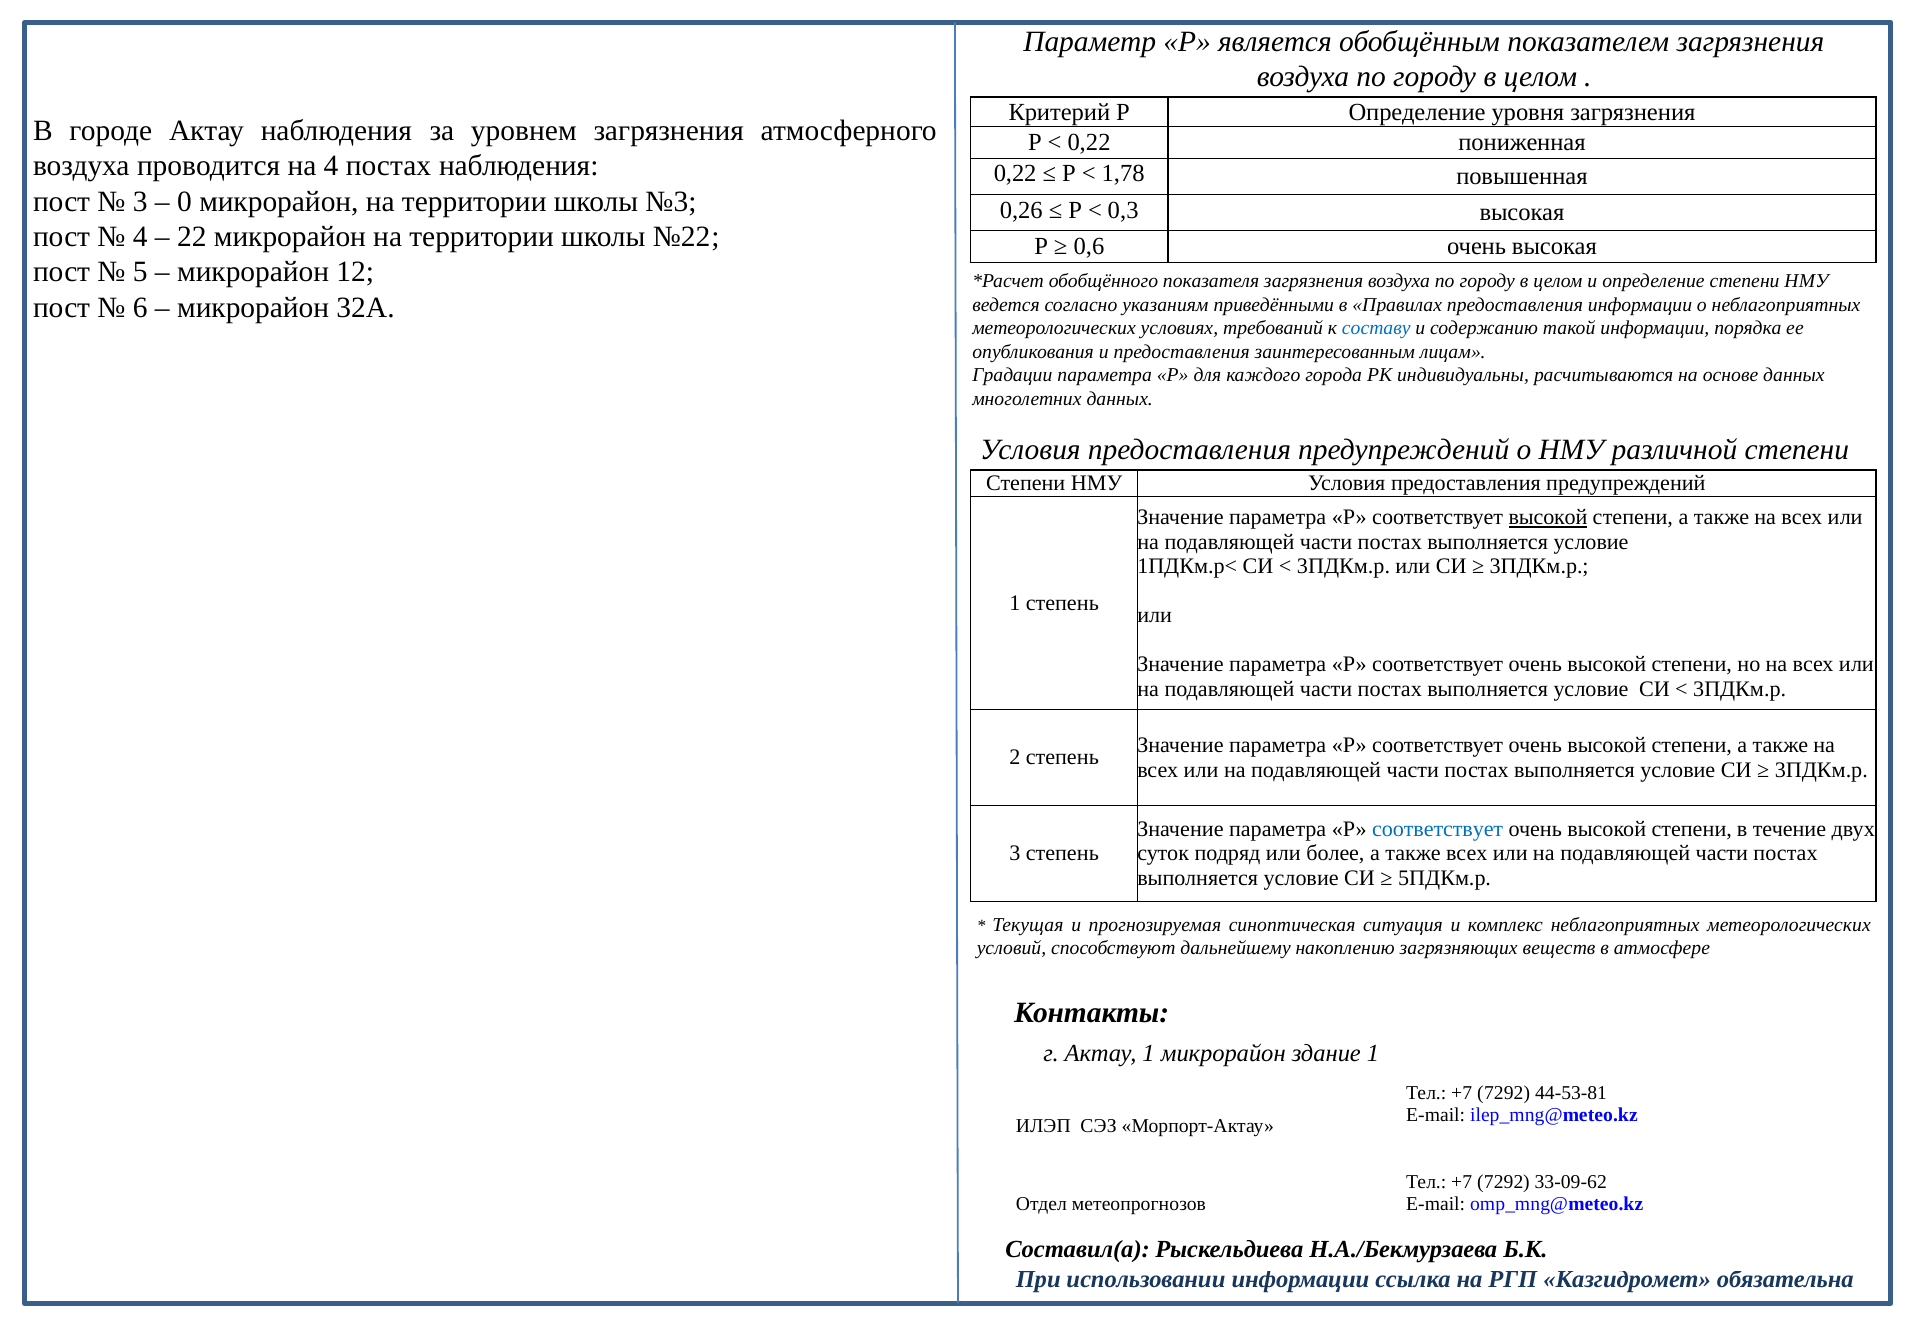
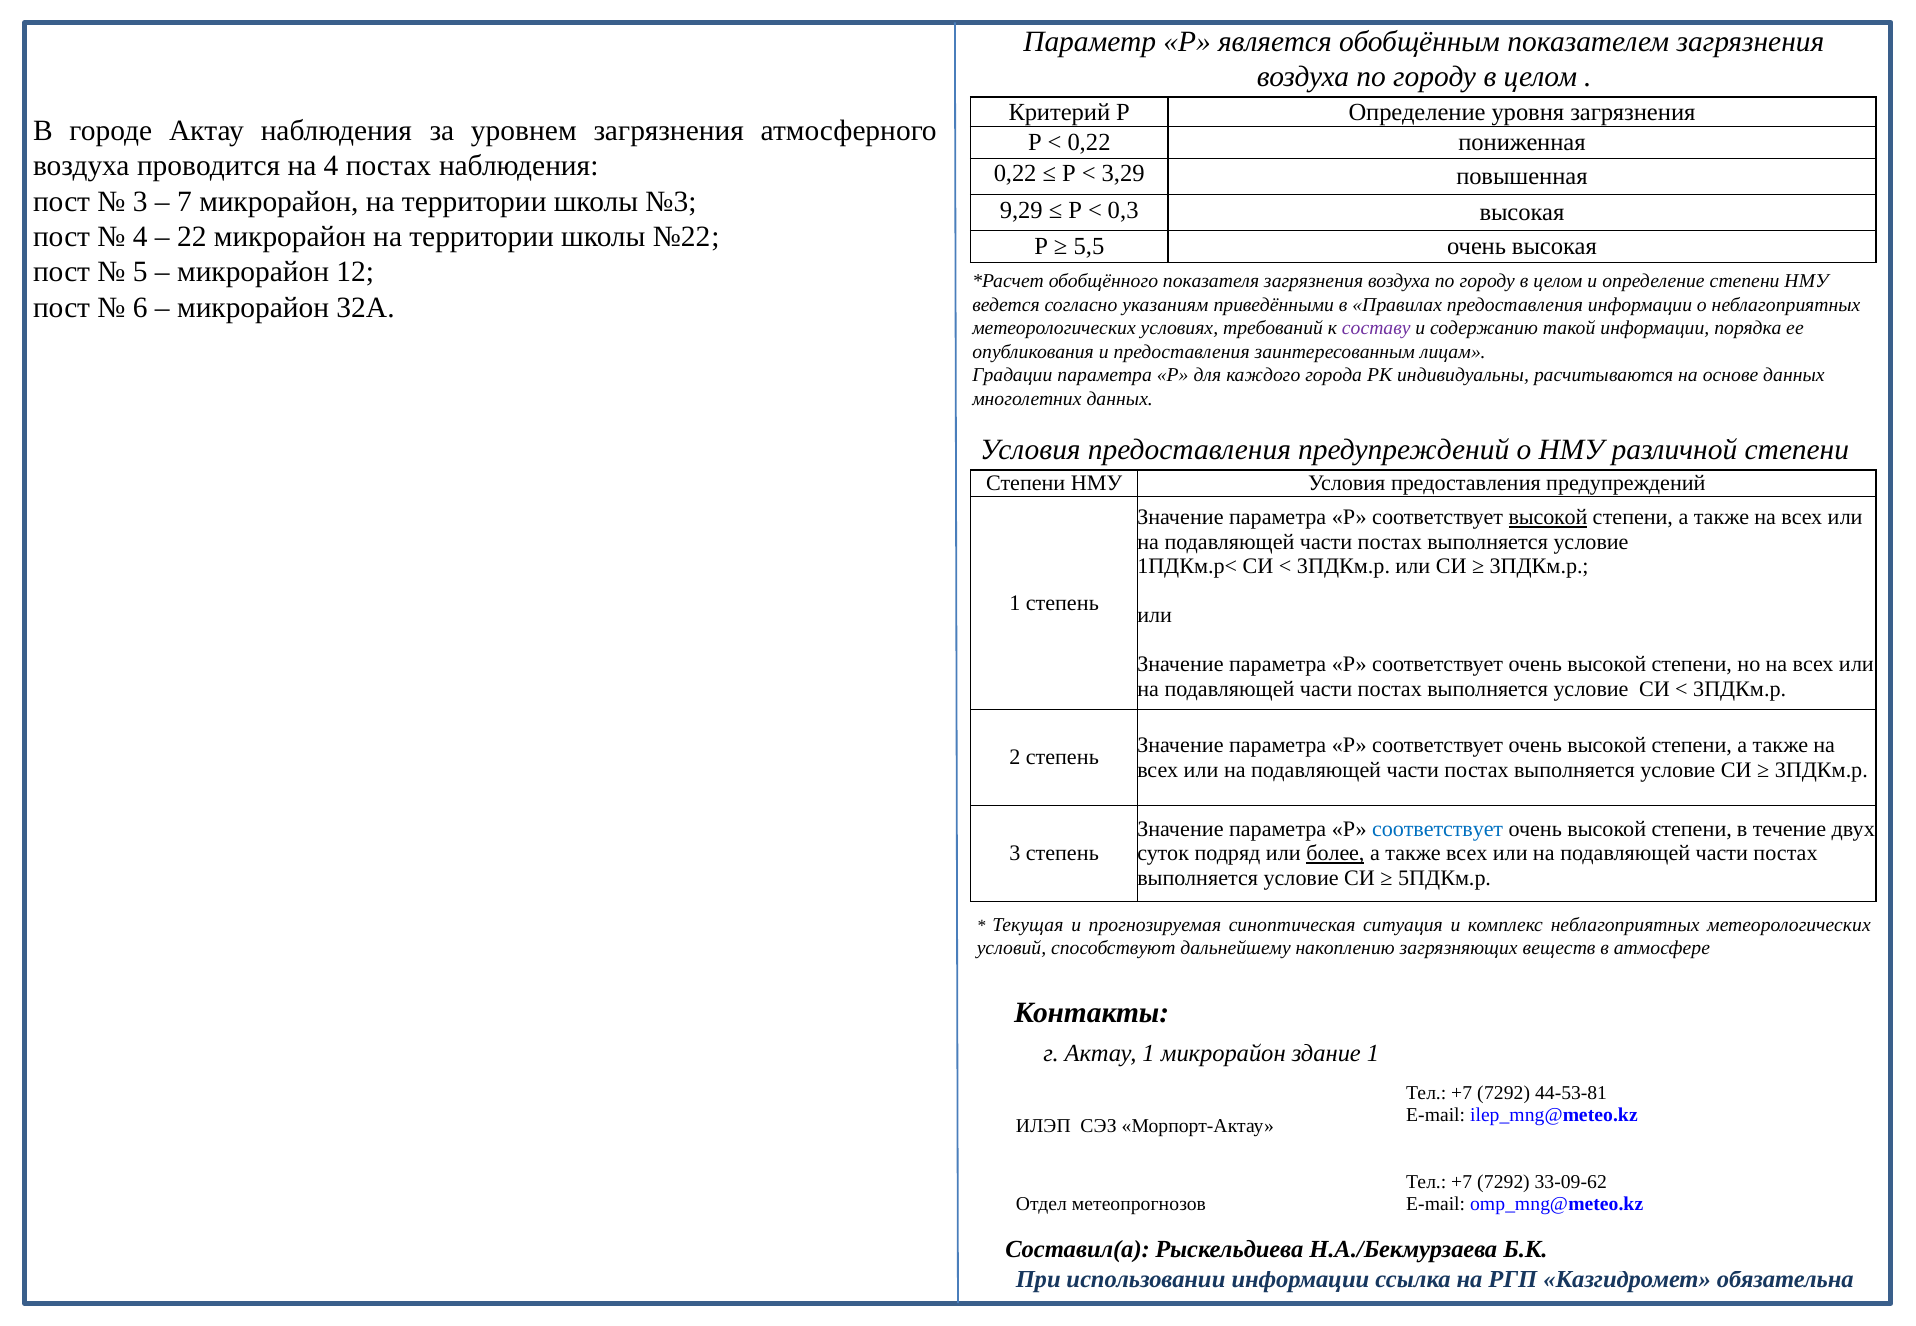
1,78: 1,78 -> 3,29
0: 0 -> 7
0,26: 0,26 -> 9,29
0,6: 0,6 -> 5,5
составу colour: blue -> purple
более underline: none -> present
